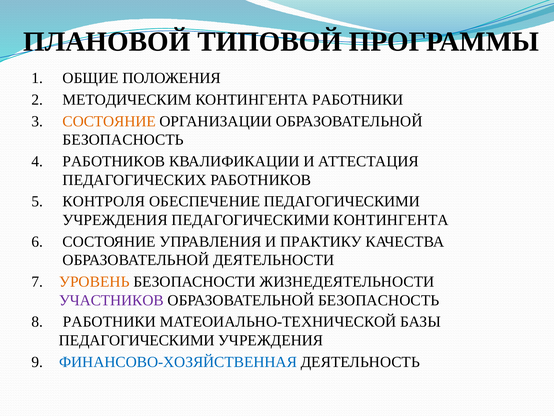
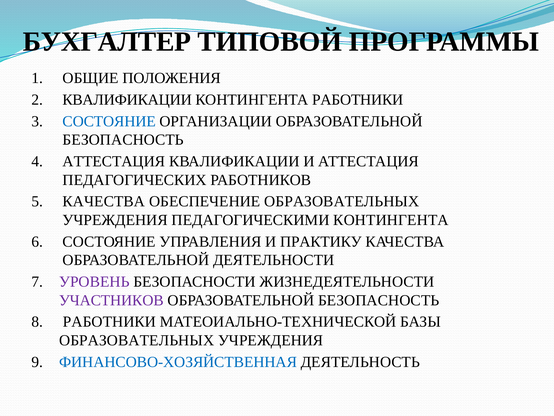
ПЛАНОВОЙ: ПЛАНОВОЙ -> БУХГАЛТЕР
МЕТОДИЧЕСКИМ at (127, 100): МЕТОДИЧЕСКИМ -> КВАЛИФИКАЦИИ
СОСТОЯНИЕ at (109, 121) colour: orange -> blue
РАБОТНИКОВ at (114, 161): РАБОТНИКОВ -> АТТЕСТАЦИЯ
КОНТРОЛЯ at (104, 201): КОНТРОЛЯ -> КАЧЕСТВА
ОБЕСПЕЧЕНИЕ ПЕДАГОГИЧЕСКИМИ: ПЕДАГОГИЧЕСКИМИ -> ОБРАЗОВАТЕЛЬНЫХ
УРОВЕНЬ colour: orange -> purple
ПЕДАГОГИЧЕСКИМИ at (137, 340): ПЕДАГОГИЧЕСКИМИ -> ОБРАЗОВАТЕЛЬНЫХ
